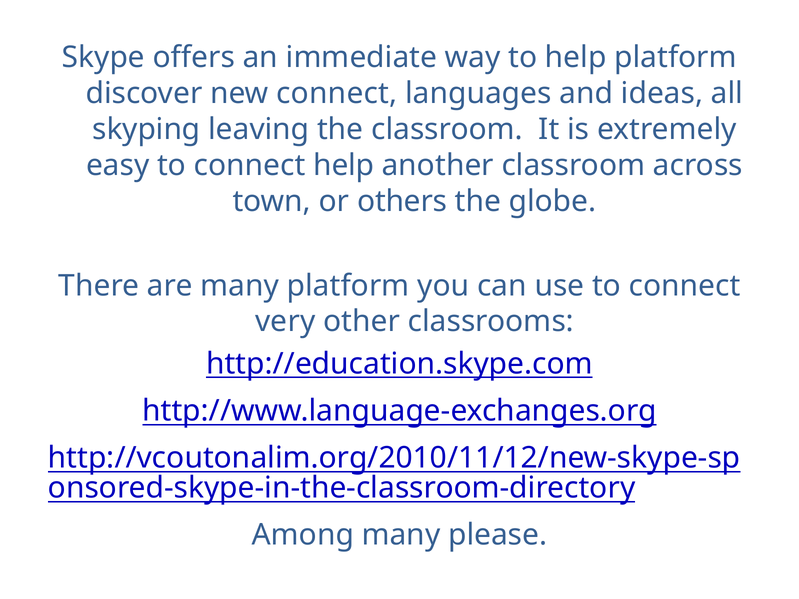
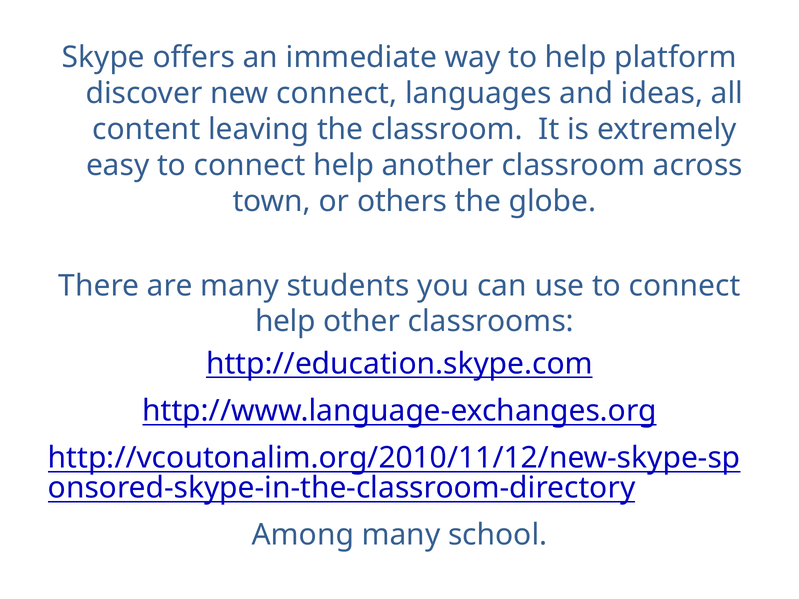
skyping: skyping -> content
many platform: platform -> students
very at (285, 322): very -> help
please: please -> school
